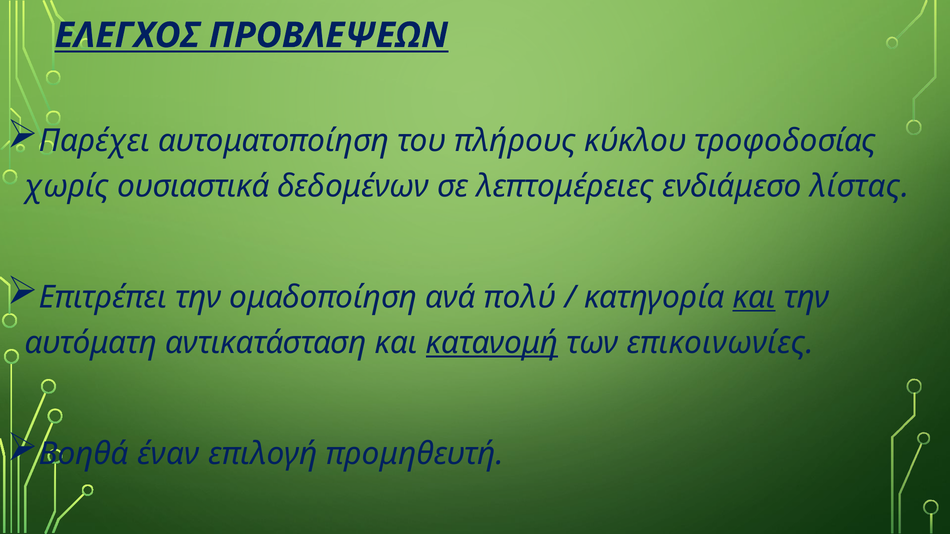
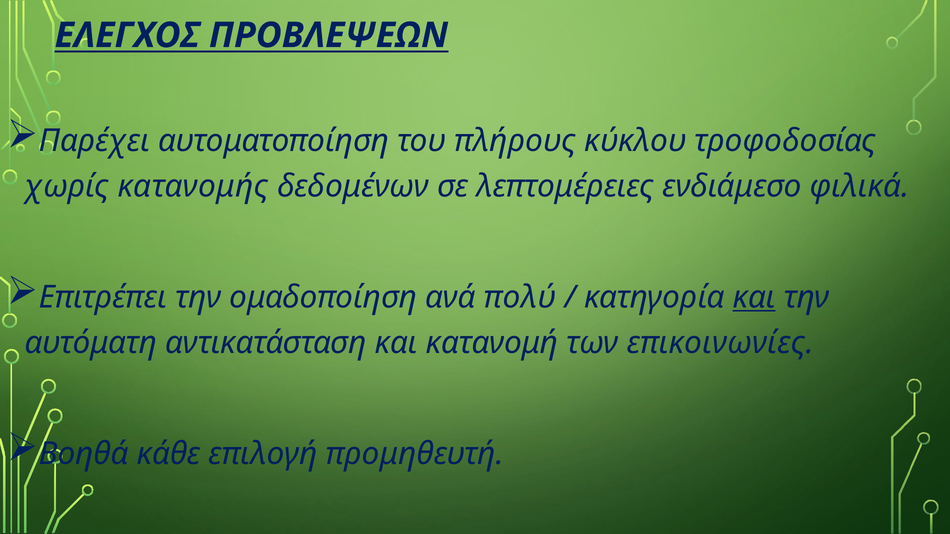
ουσιαστικά: ουσιαστικά -> κατανομής
λίστας: λίστας -> φιλικά
κατανομή underline: present -> none
έναν: έναν -> κάθε
